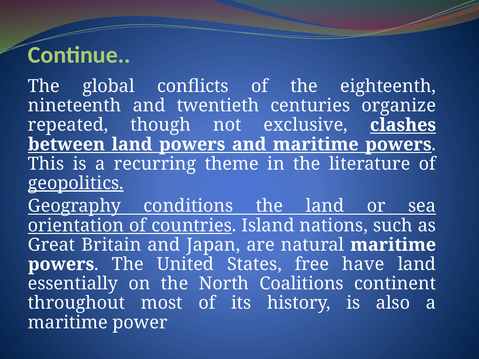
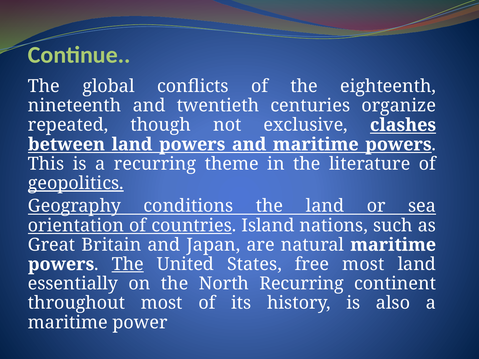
The at (128, 264) underline: none -> present
free have: have -> most
North Coalitions: Coalitions -> Recurring
